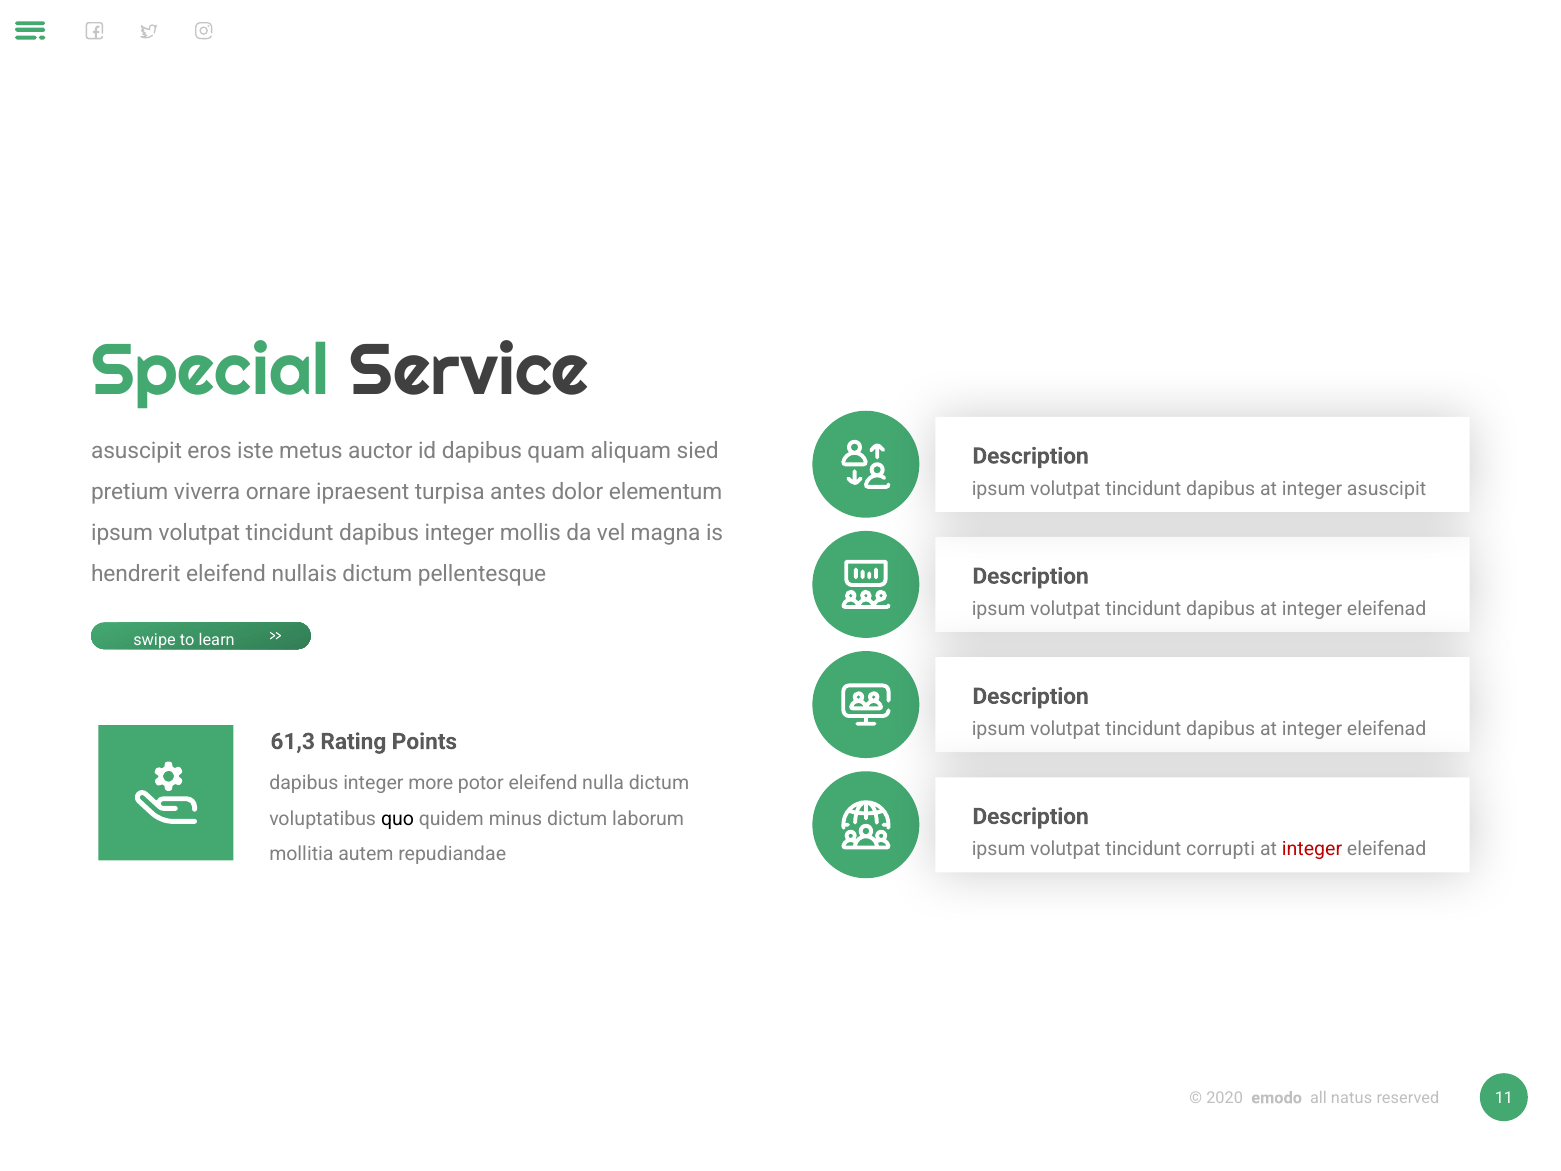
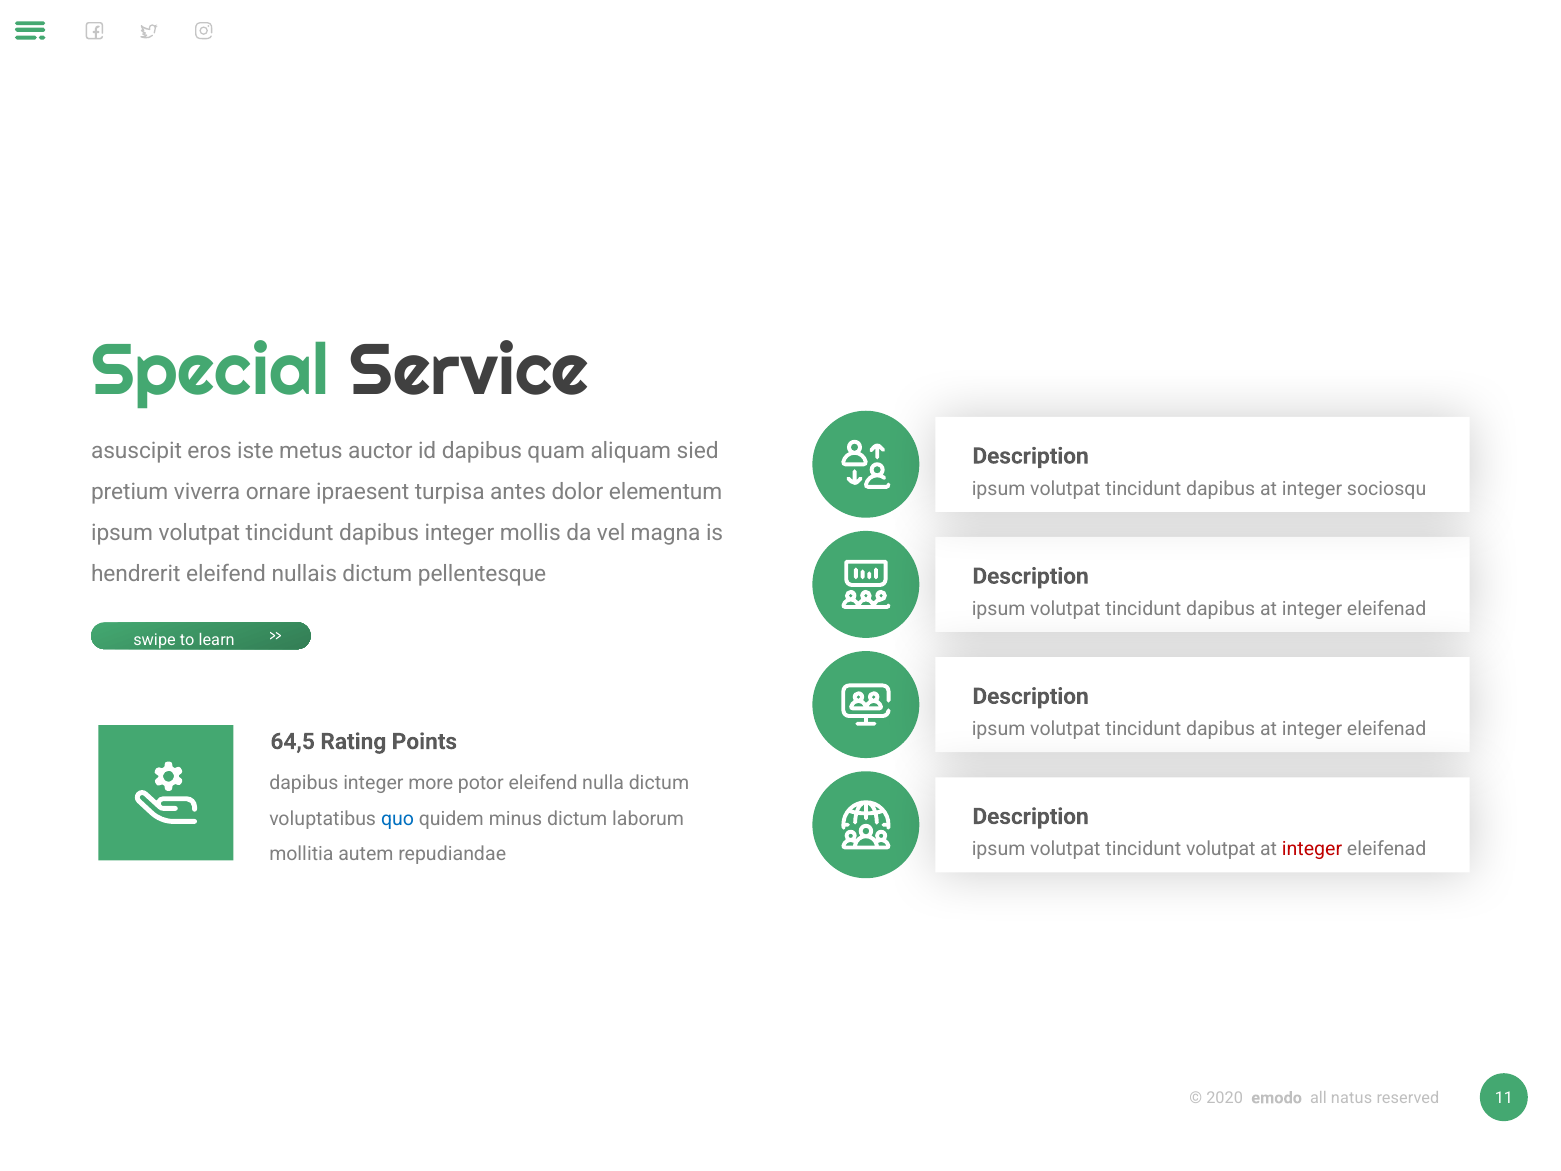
integer asuscipit: asuscipit -> sociosqu
61,3: 61,3 -> 64,5
quo colour: black -> blue
tincidunt corrupti: corrupti -> volutpat
